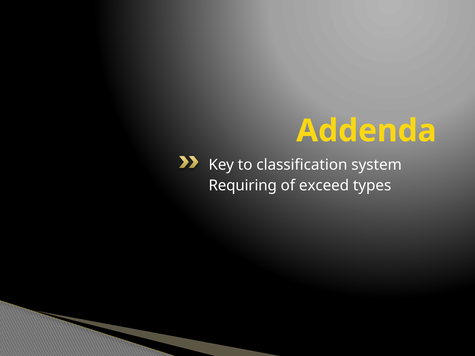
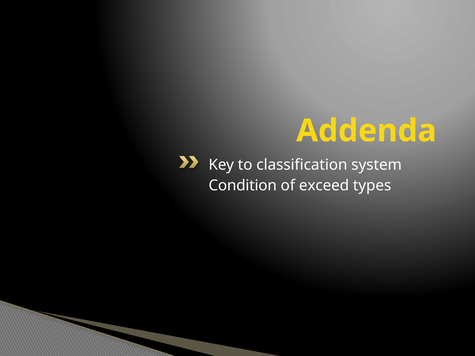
Requiring: Requiring -> Condition
